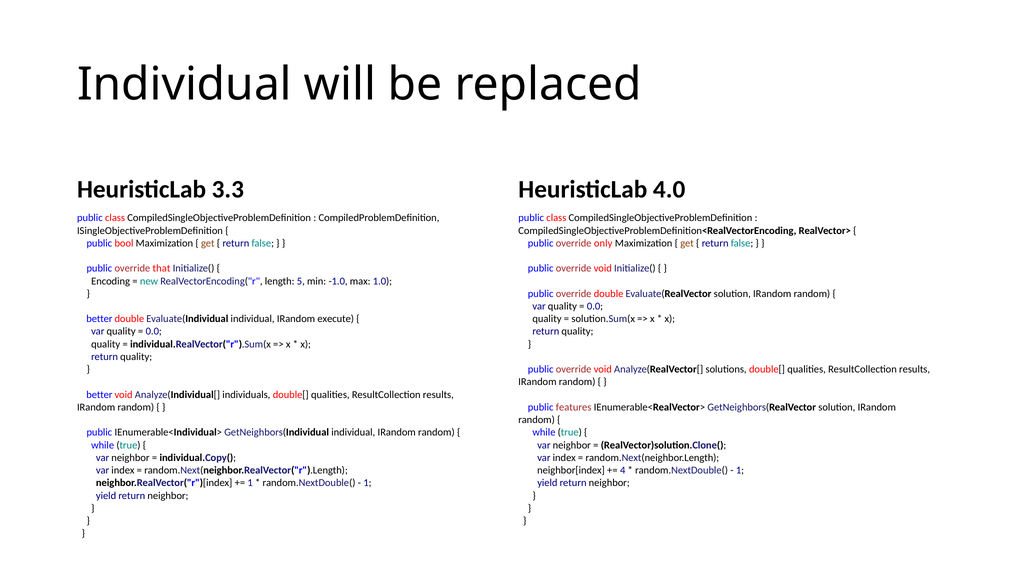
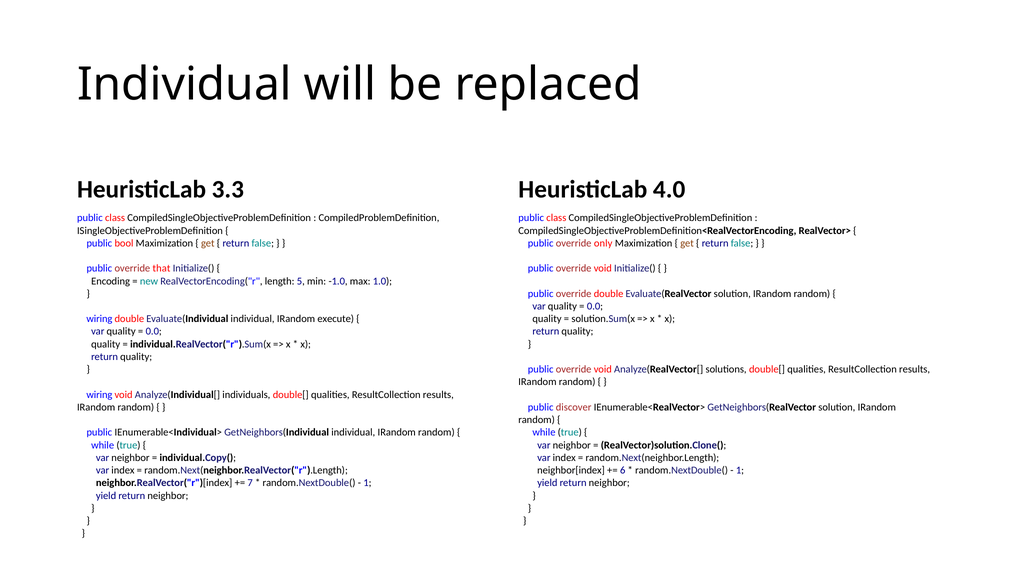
better at (99, 319): better -> wiring
better at (99, 395): better -> wiring
features: features -> discover
4: 4 -> 6
1 at (250, 483): 1 -> 7
